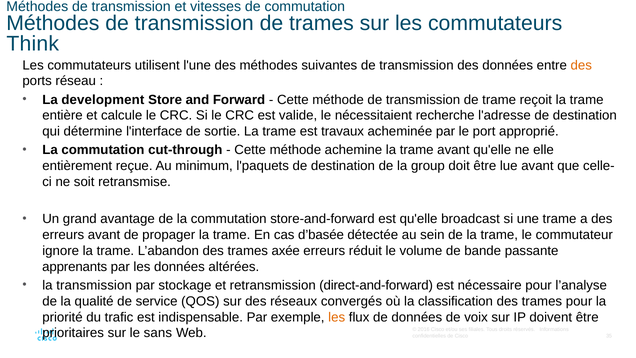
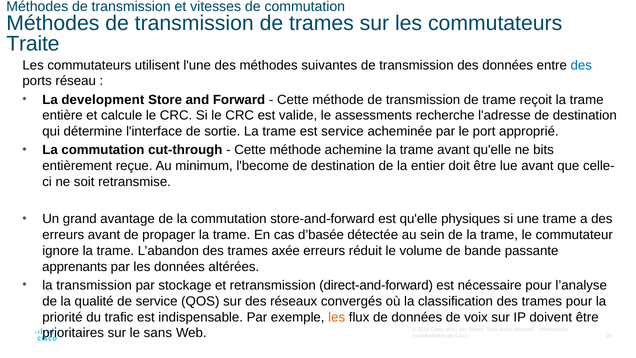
Think: Think -> Traite
des at (581, 65) colour: orange -> blue
nécessitaient: nécessitaient -> assessments
est travaux: travaux -> service
elle: elle -> bits
l'paquets: l'paquets -> l'become
group: group -> entier
broadcast: broadcast -> physiques
